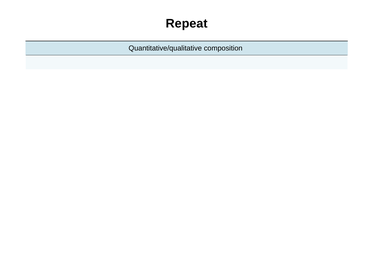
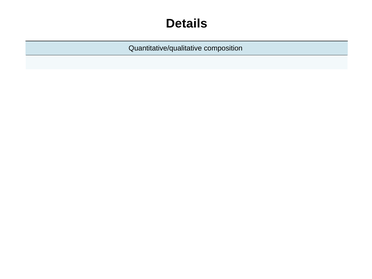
Repeat: Repeat -> Details
